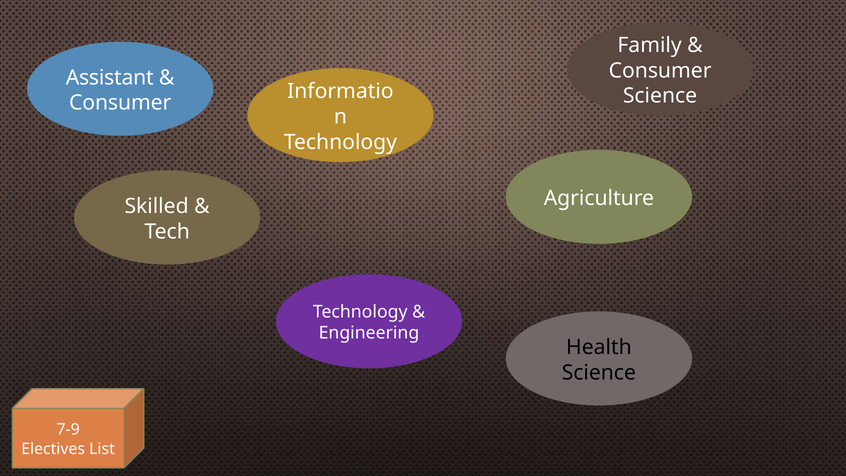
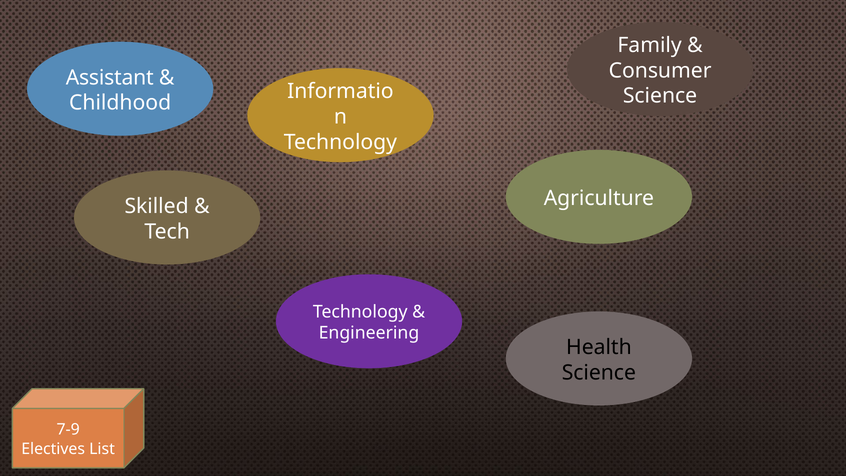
Consumer at (120, 103): Consumer -> Childhood
